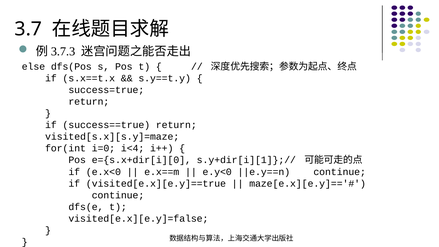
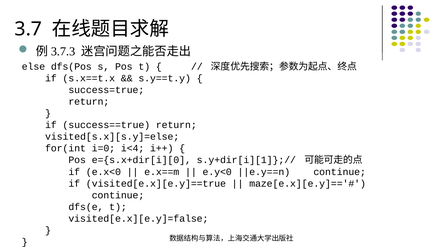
visited[s.x][s.y]=maze: visited[s.x][s.y]=maze -> visited[s.x][s.y]=else
